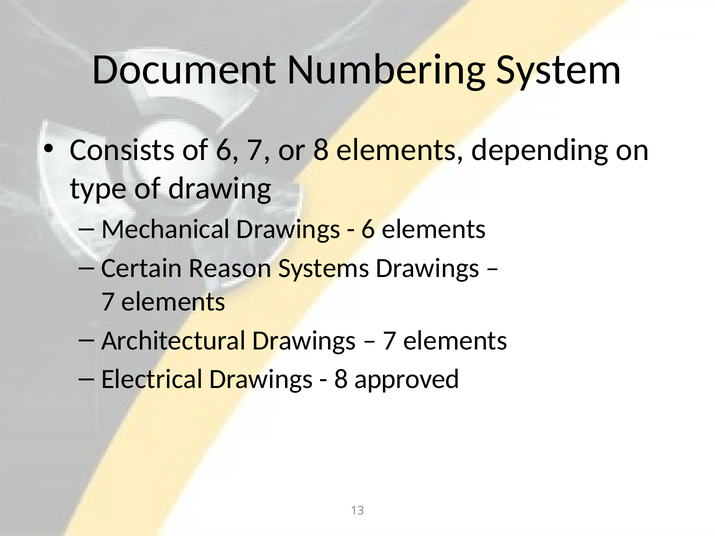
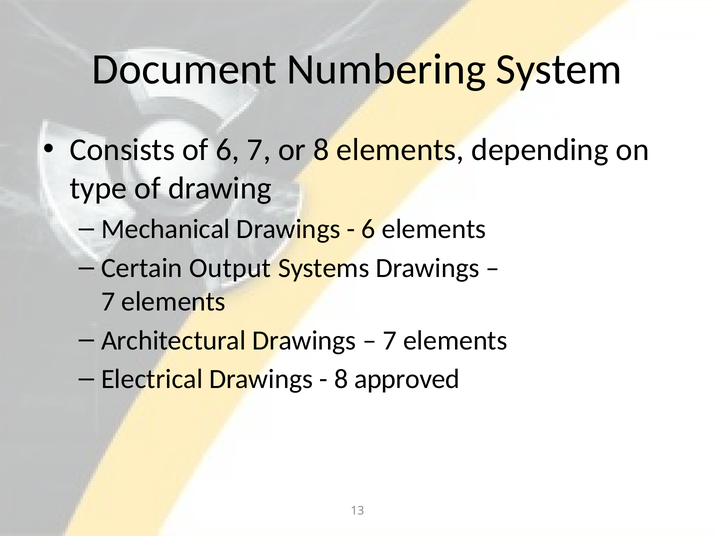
Reason: Reason -> Output
